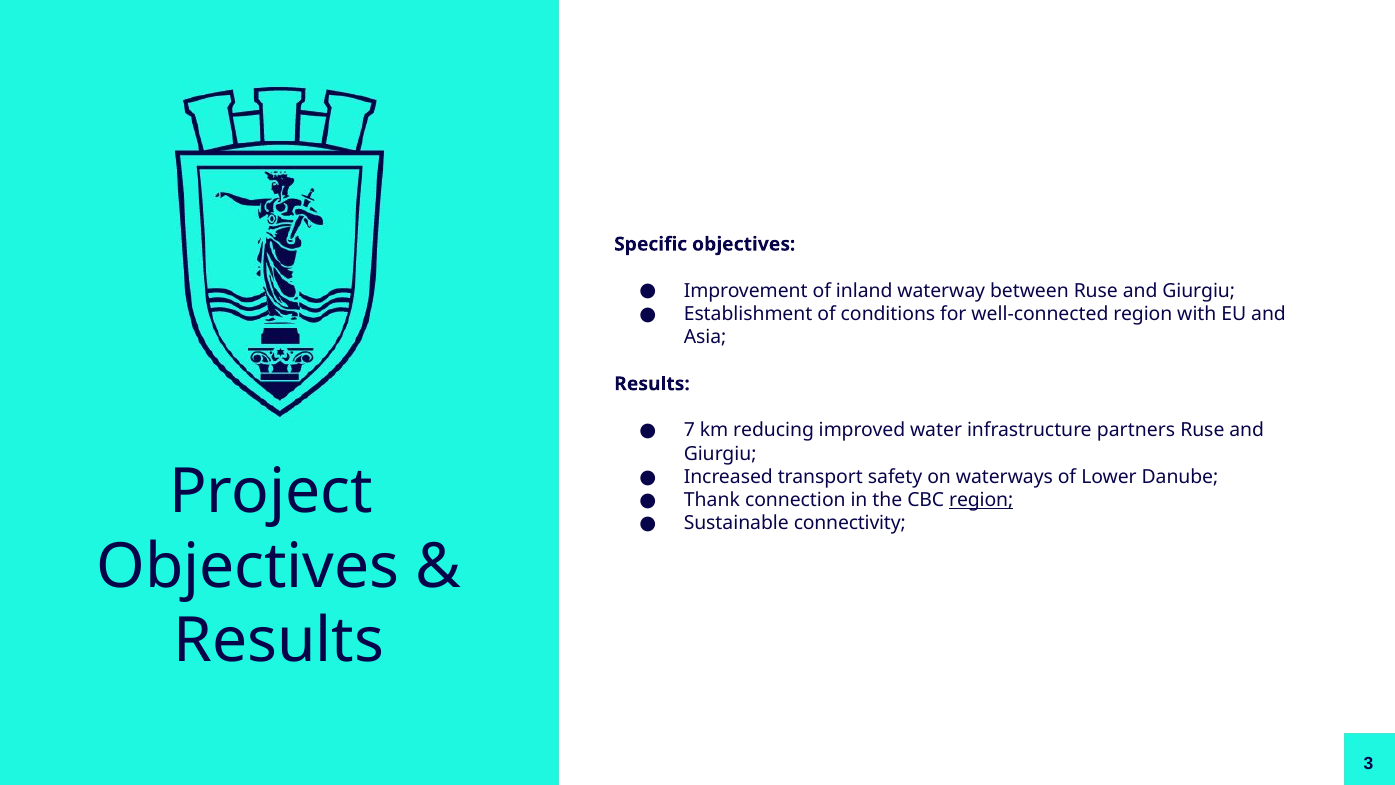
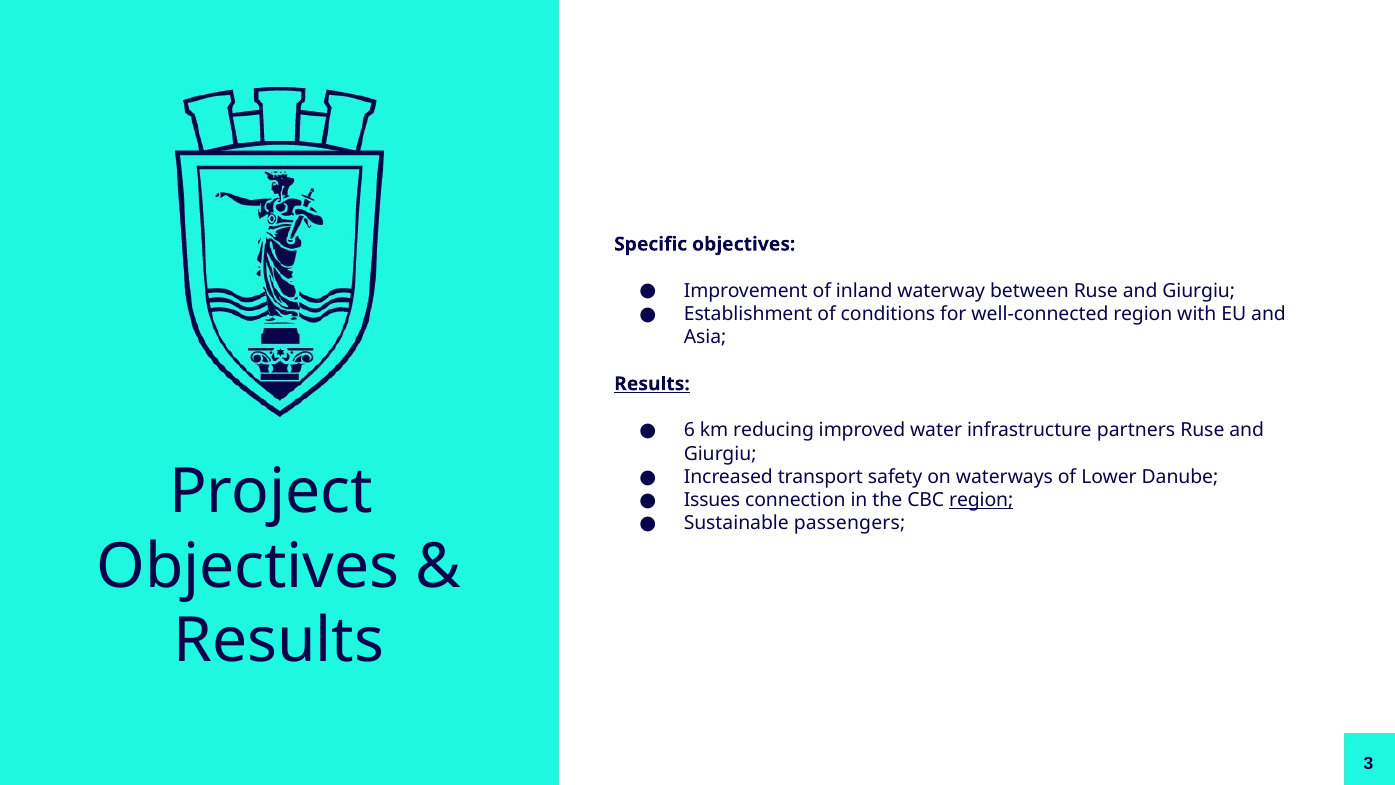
Results at (652, 384) underline: none -> present
7: 7 -> 6
Thank: Thank -> Issues
connectivity: connectivity -> passengers
